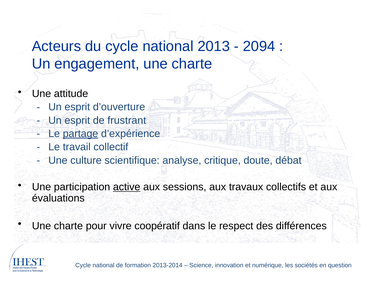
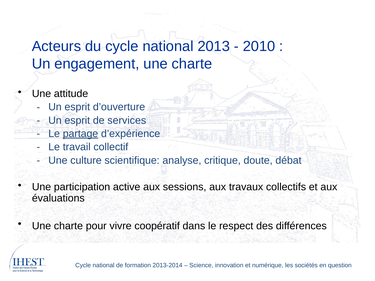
2094: 2094 -> 2010
frustrant: frustrant -> services
active underline: present -> none
